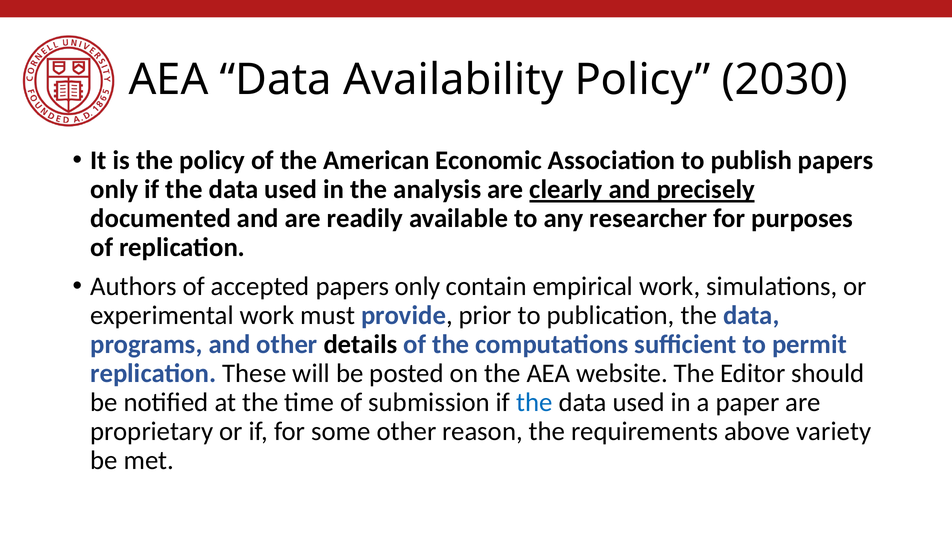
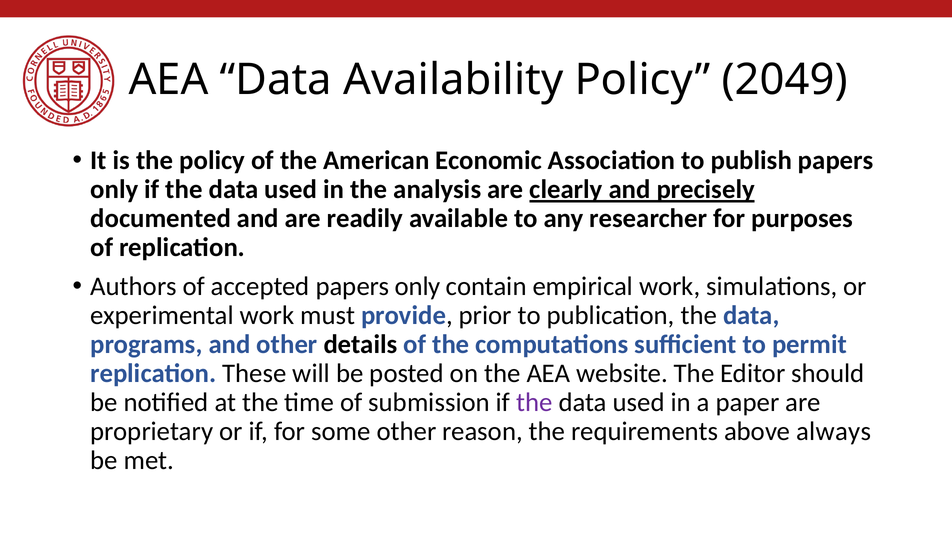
2030: 2030 -> 2049
the at (534, 402) colour: blue -> purple
variety: variety -> always
